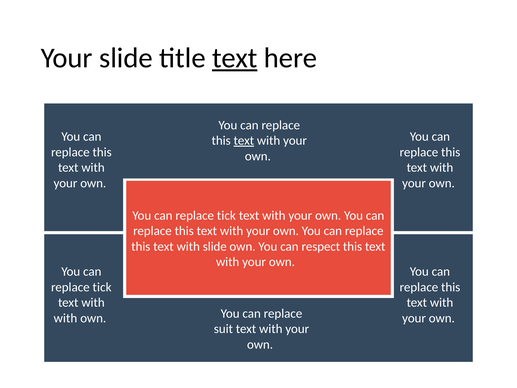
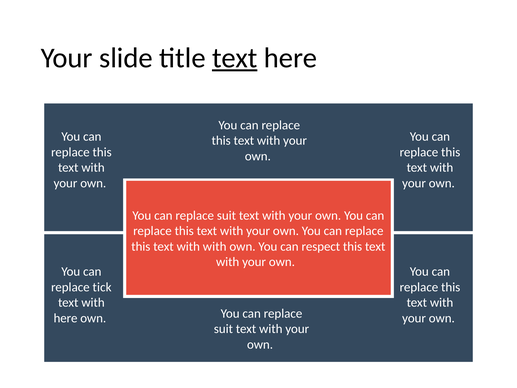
text at (244, 140) underline: present -> none
tick at (226, 215): tick -> suit
with slide: slide -> with
with at (65, 318): with -> here
